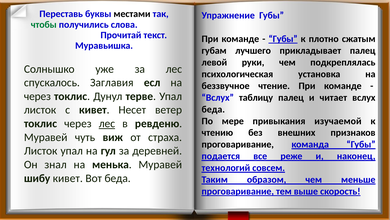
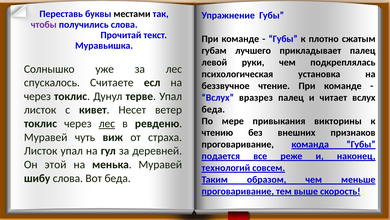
чтобы colour: green -> purple
Губы at (283, 39) underline: present -> none
Заглавия: Заглавия -> Считаете
таблицу: таблицу -> вразрез
изучаемой: изучаемой -> викторины
знал: знал -> этой
шибу кивет: кивет -> слова
